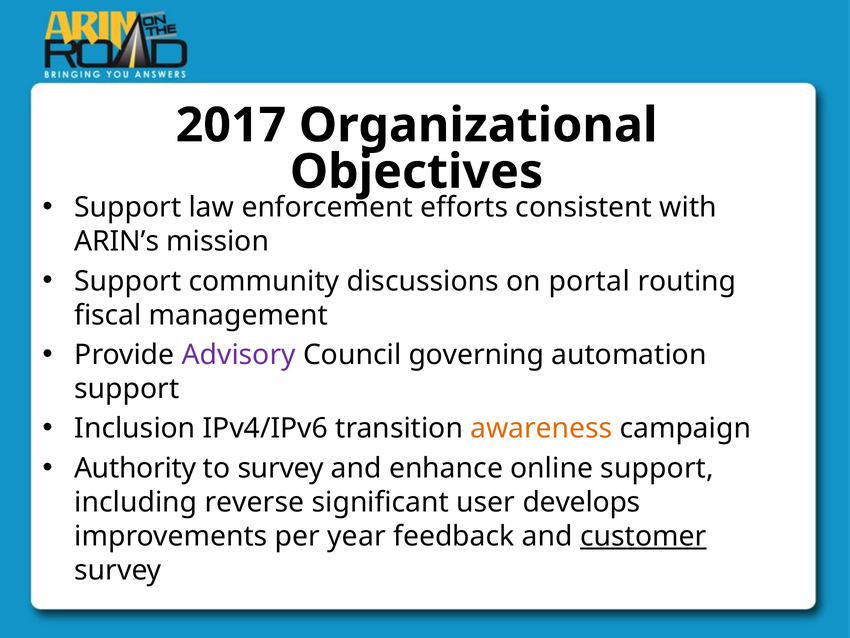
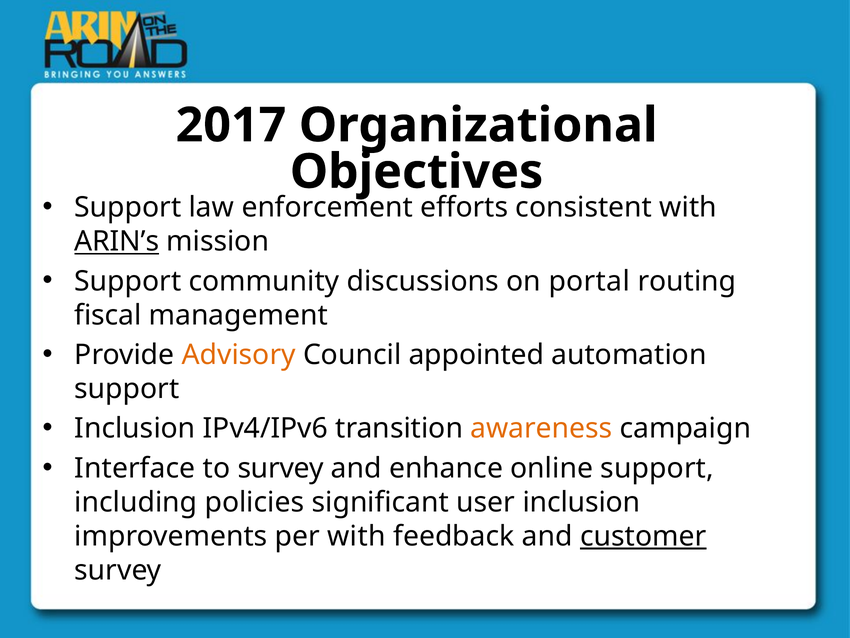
ARIN’s underline: none -> present
Advisory colour: purple -> orange
governing: governing -> appointed
Authority: Authority -> Interface
reverse: reverse -> policies
user develops: develops -> inclusion
per year: year -> with
